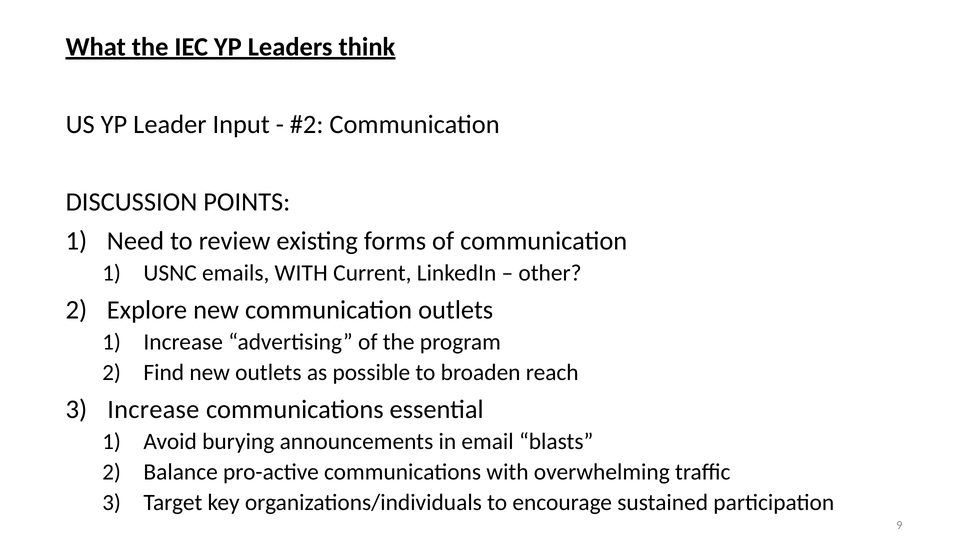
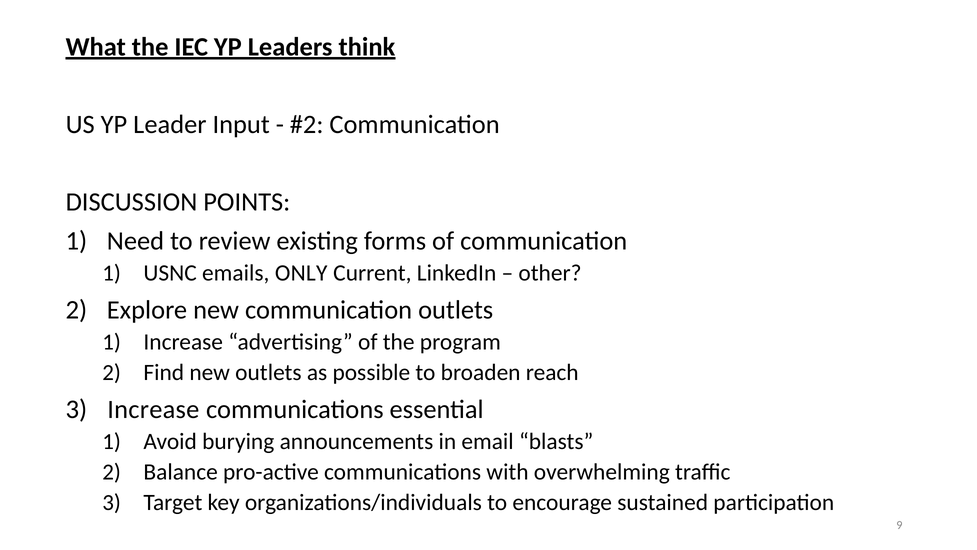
emails WITH: WITH -> ONLY
